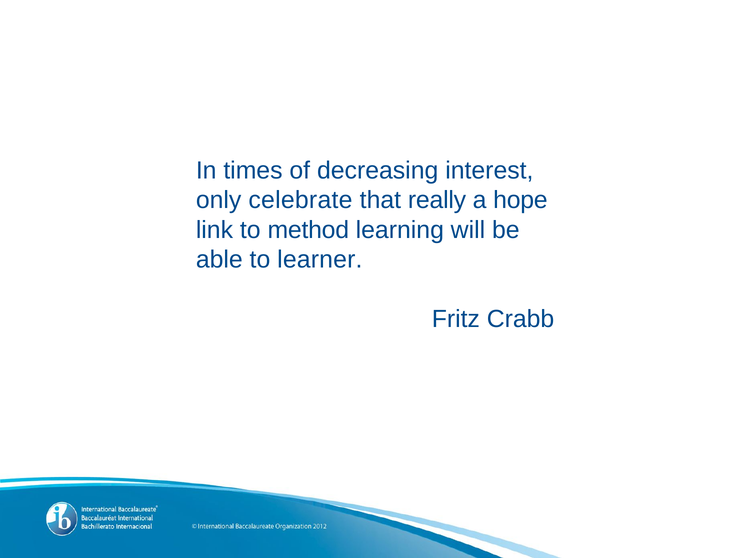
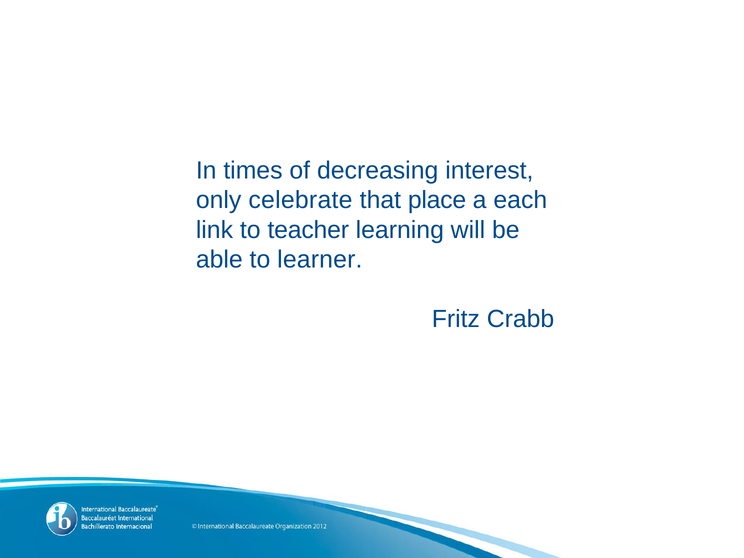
really: really -> place
hope: hope -> each
method: method -> teacher
